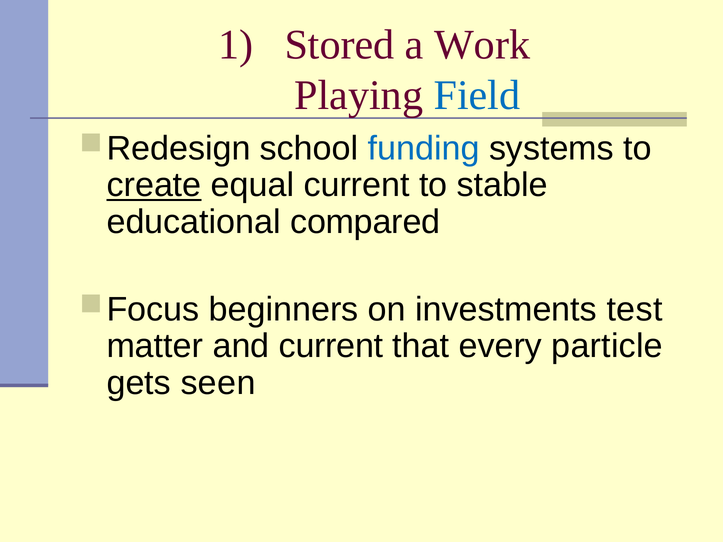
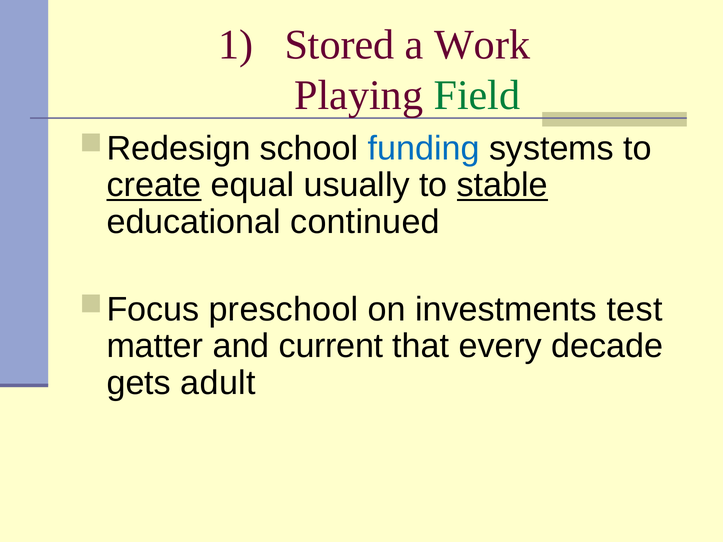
Field colour: blue -> green
equal current: current -> usually
stable underline: none -> present
compared: compared -> continued
beginners: beginners -> preschool
particle: particle -> decade
seen: seen -> adult
